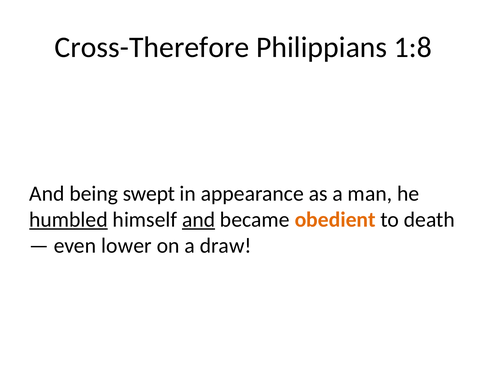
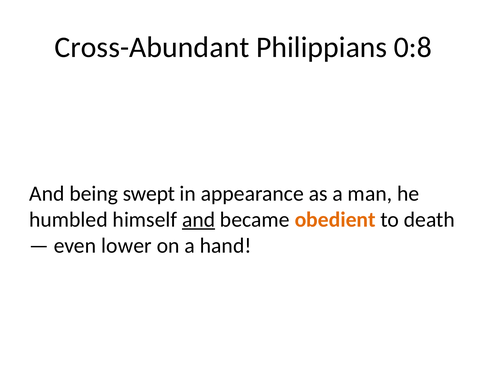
Cross-Therefore: Cross-Therefore -> Cross-Abundant
1:8: 1:8 -> 0:8
humbled underline: present -> none
draw: draw -> hand
